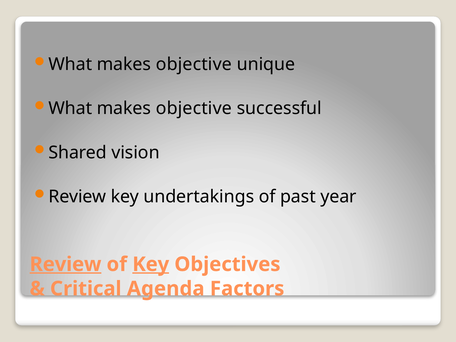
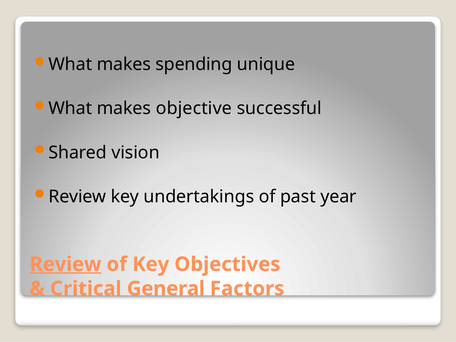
objective at (194, 64): objective -> spending
Key at (151, 264) underline: present -> none
Agenda: Agenda -> General
